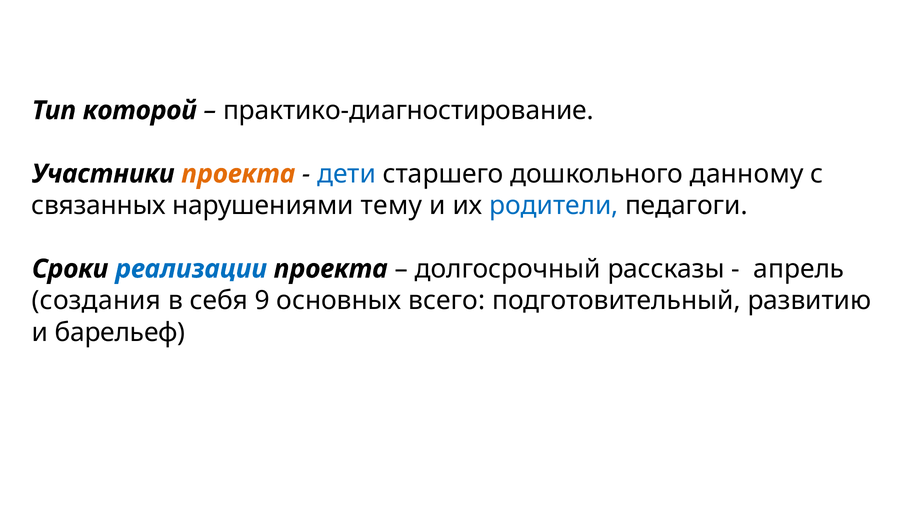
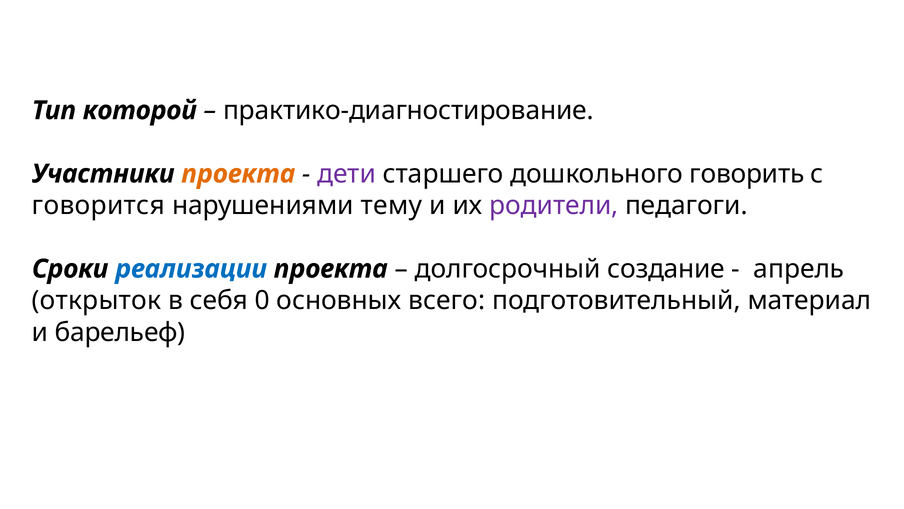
дети colour: blue -> purple
данному: данному -> говорить
связанных: связанных -> говорится
родители colour: blue -> purple
рассказы: рассказы -> создание
создания: создания -> открыток
9: 9 -> 0
развитию: развитию -> материал
